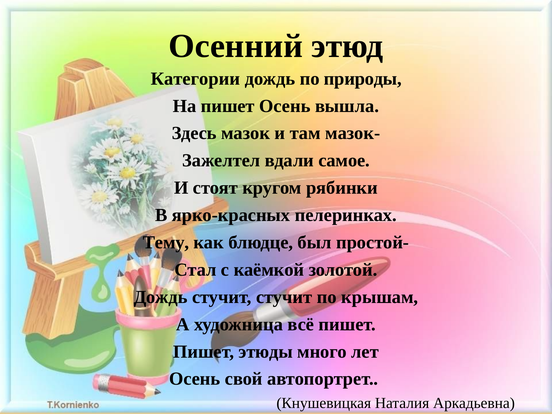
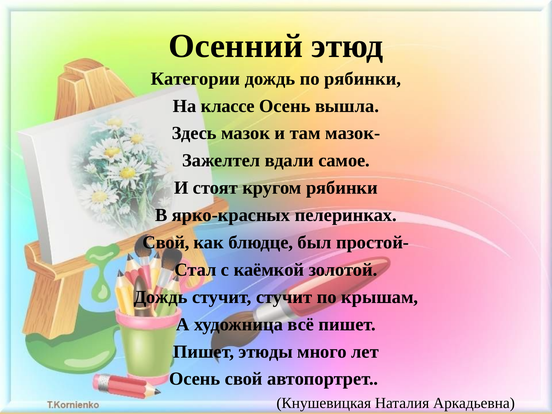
по природы: природы -> рябинки
На пишет: пишет -> классе
Тему at (166, 242): Тему -> Свой
